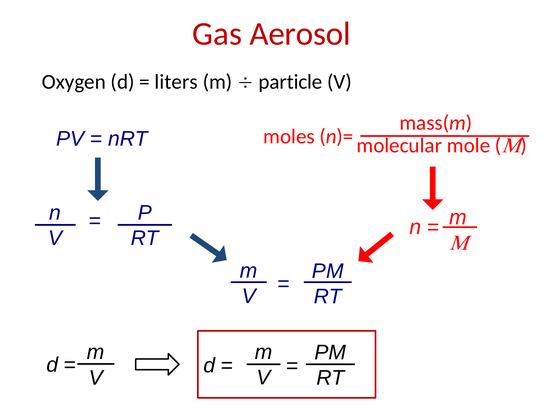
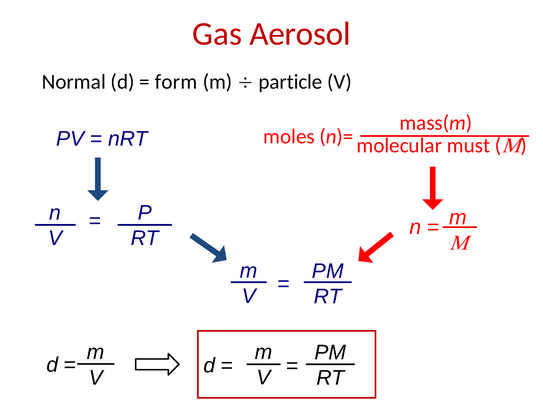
Oxygen: Oxygen -> Normal
liters: liters -> form
mole: mole -> must
